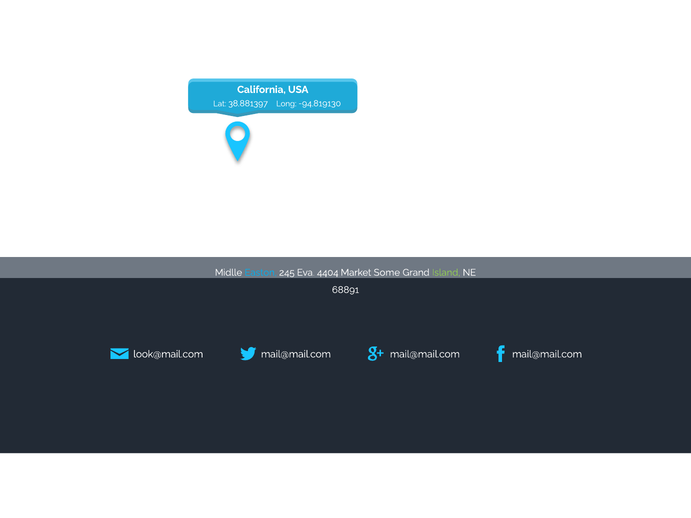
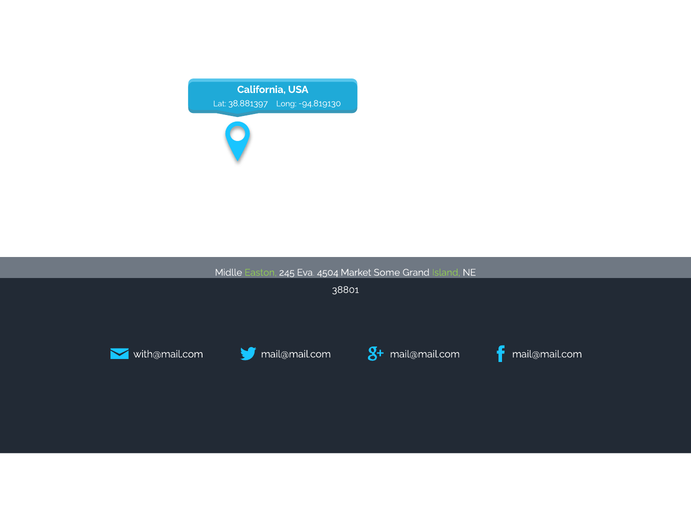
Easton colour: light blue -> light green
4404: 4404 -> 4504
68891: 68891 -> 38801
look@mail.com: look@mail.com -> with@mail.com
